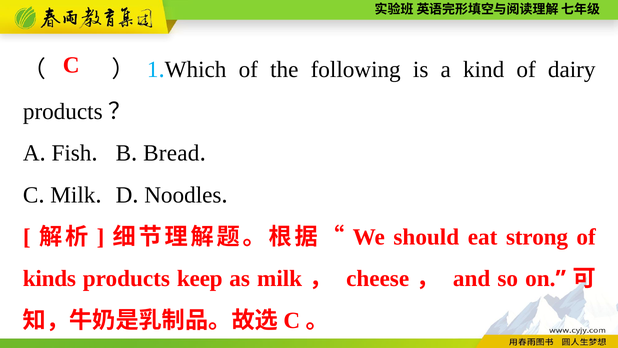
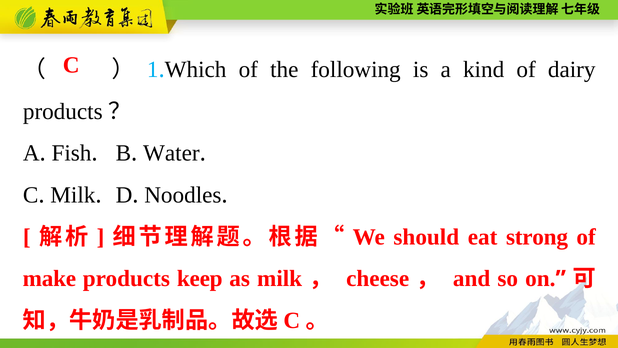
Bread: Bread -> Water
kinds: kinds -> make
